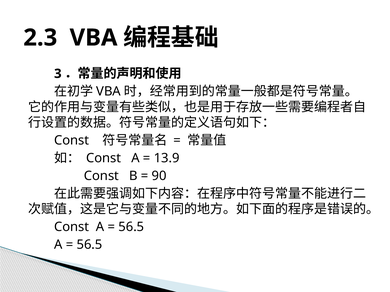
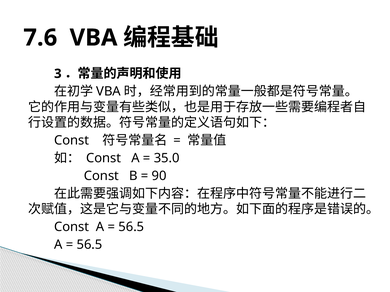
2.3: 2.3 -> 7.6
13.9: 13.9 -> 35.0
